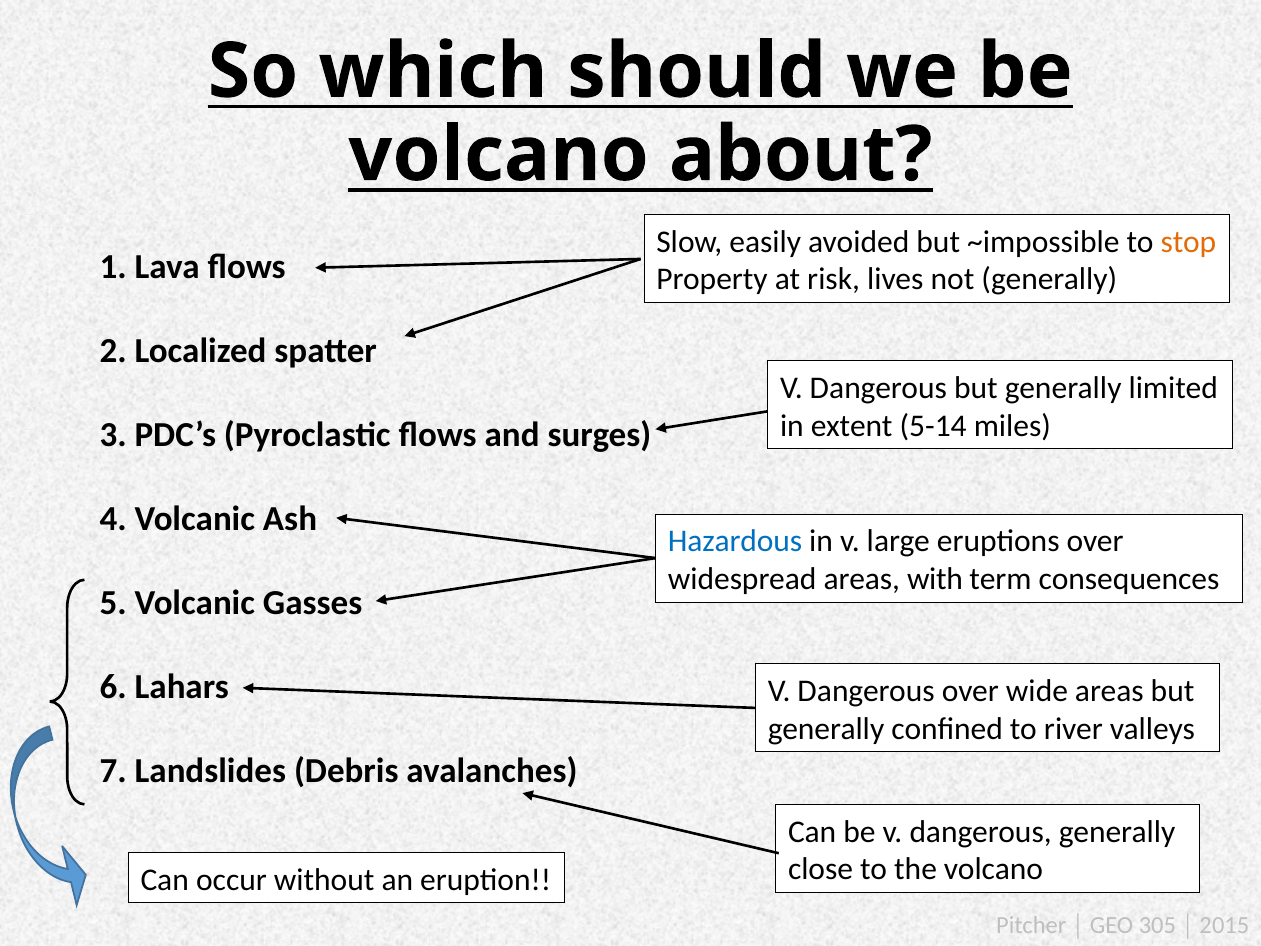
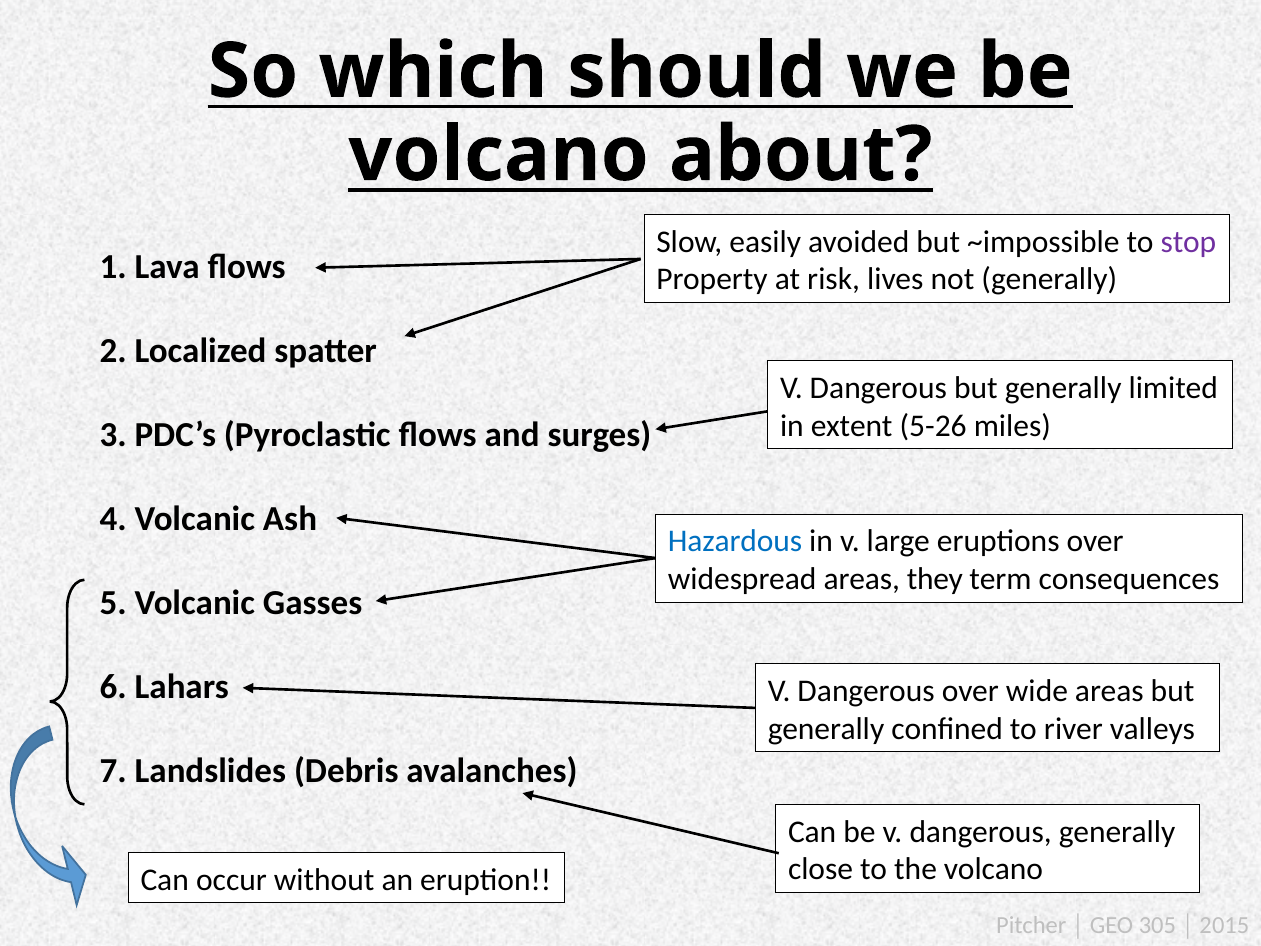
stop colour: orange -> purple
5-14: 5-14 -> 5-26
with: with -> they
